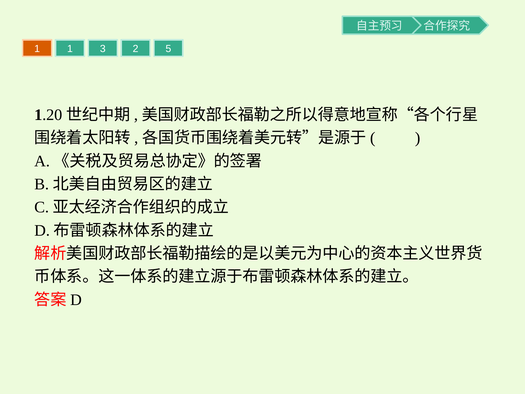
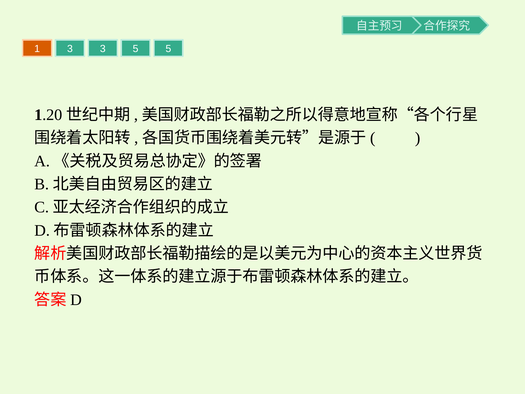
1 1: 1 -> 3
3 2: 2 -> 5
